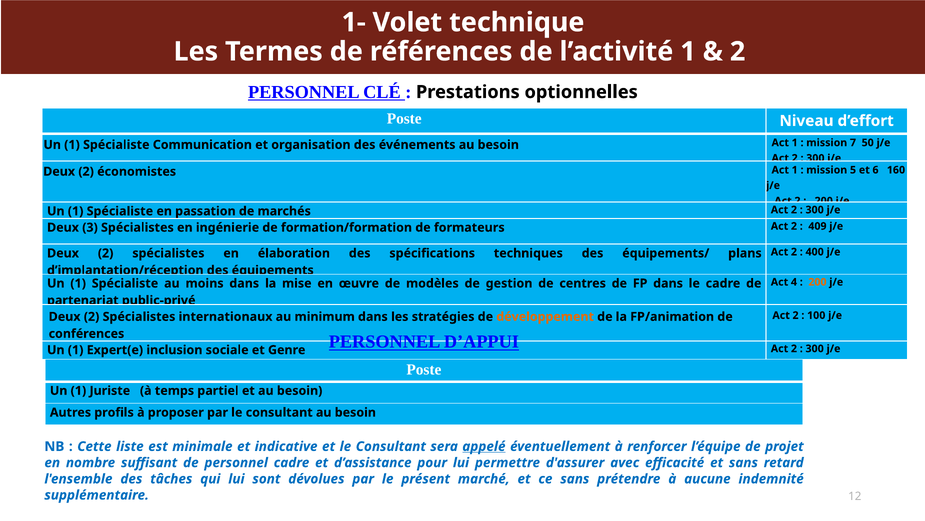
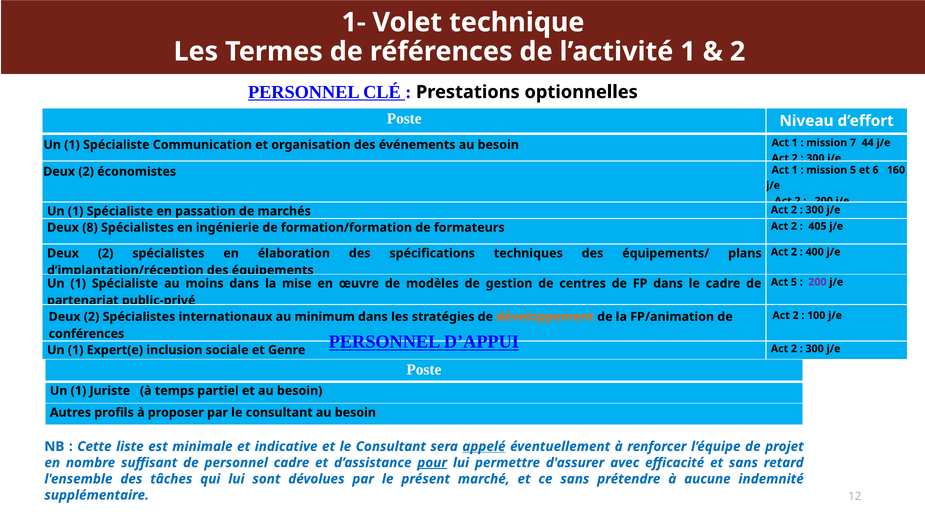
50: 50 -> 44
3: 3 -> 8
409: 409 -> 405
Act 4: 4 -> 5
200 at (817, 282) colour: orange -> purple
pour underline: none -> present
